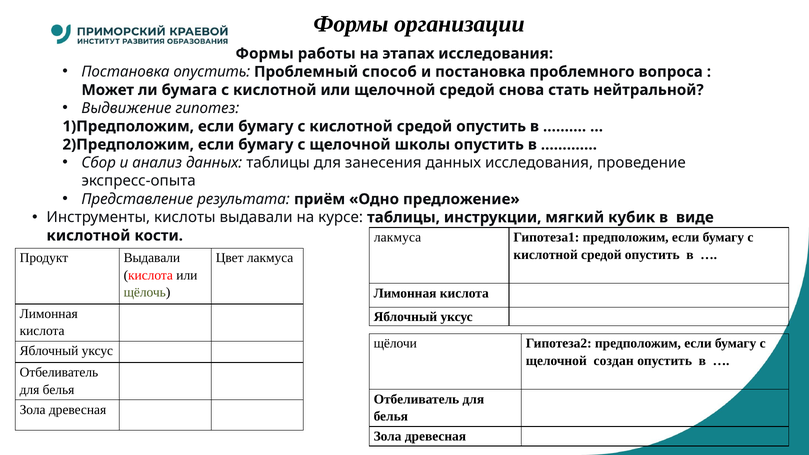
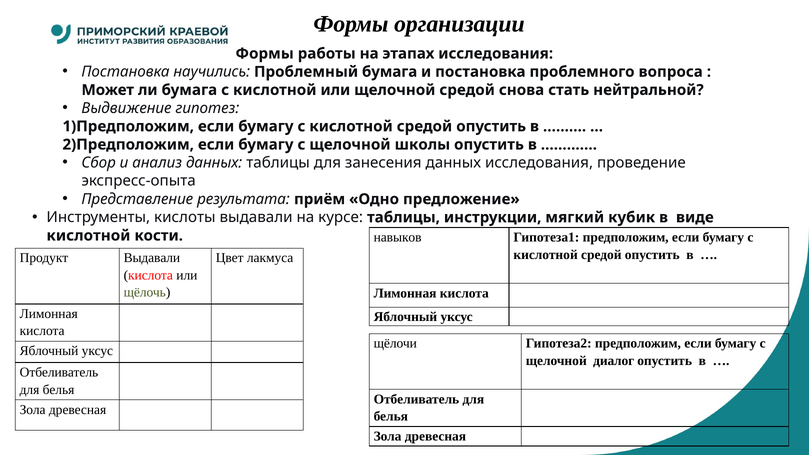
Постановка опустить: опустить -> научились
Проблемный способ: способ -> бумага
лакмуса at (397, 237): лакмуса -> навыков
создан: создан -> диалог
